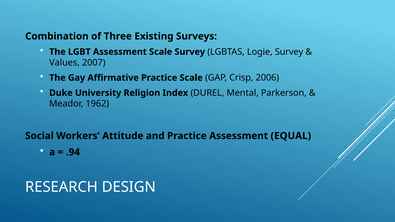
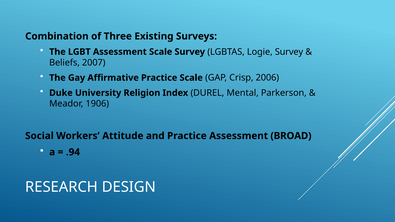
Values: Values -> Beliefs
1962: 1962 -> 1906
EQUAL: EQUAL -> BROAD
